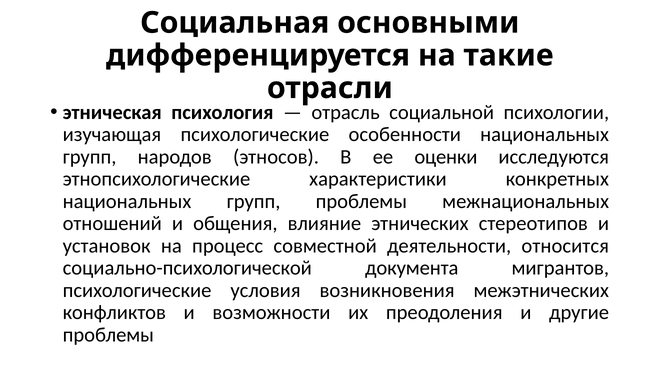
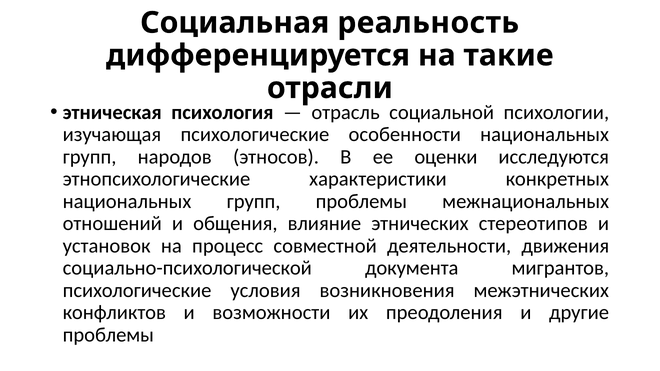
основными: основными -> реальность
относится: относится -> движения
